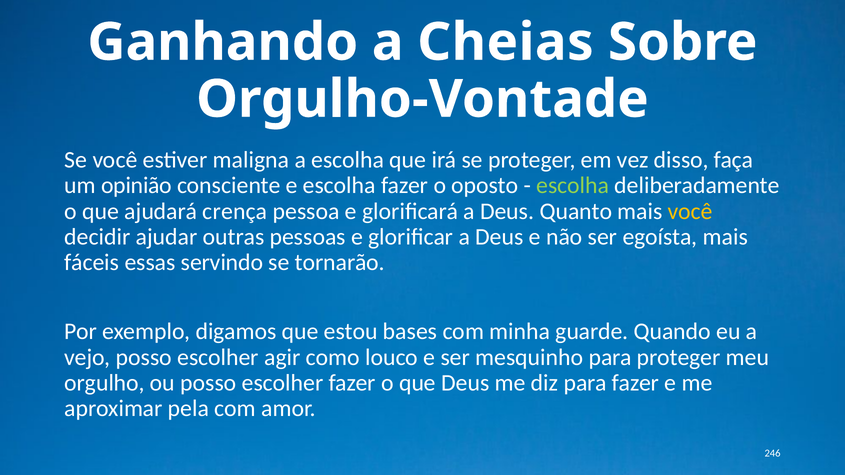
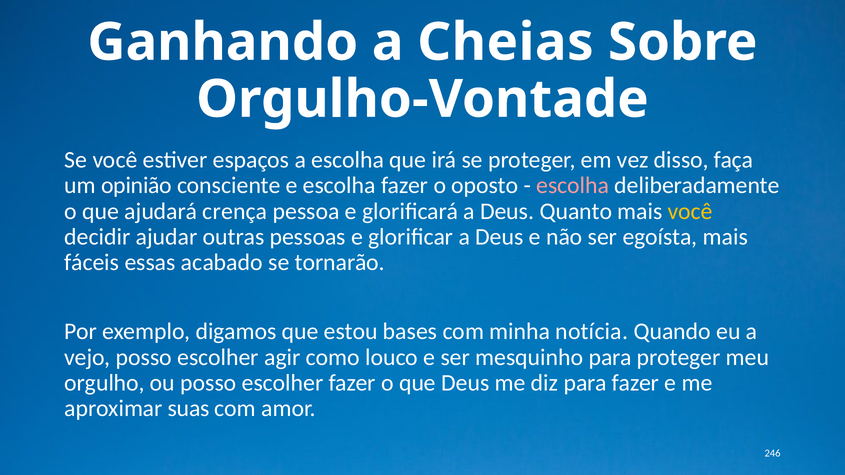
maligna: maligna -> espaços
escolha at (573, 186) colour: light green -> pink
servindo: servindo -> acabado
guarde: guarde -> notícia
pela: pela -> suas
